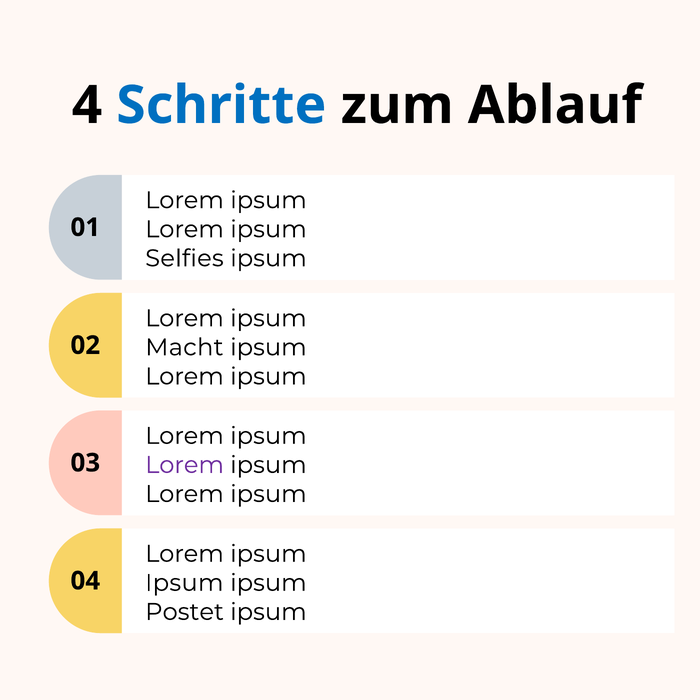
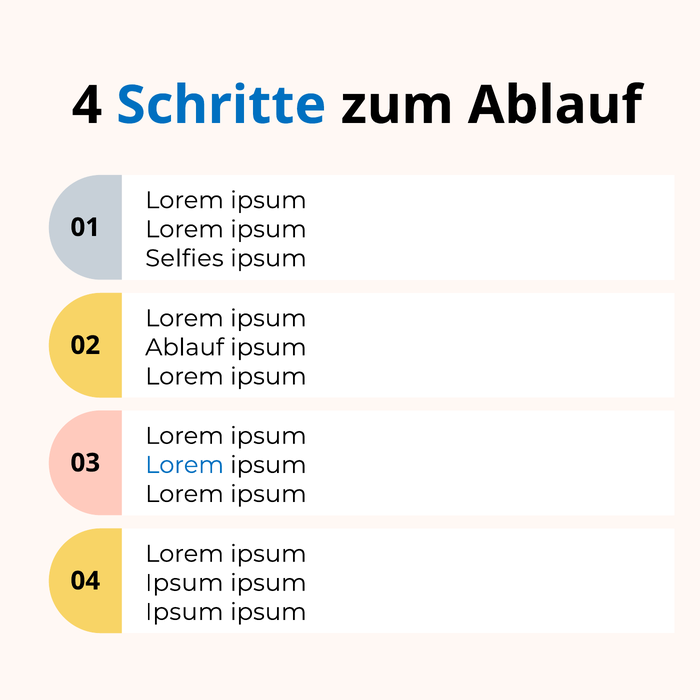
Macht at (184, 347): Macht -> Ablauf
Lorem at (185, 465) colour: purple -> blue
Postet at (184, 612): Postet -> Ipsum
